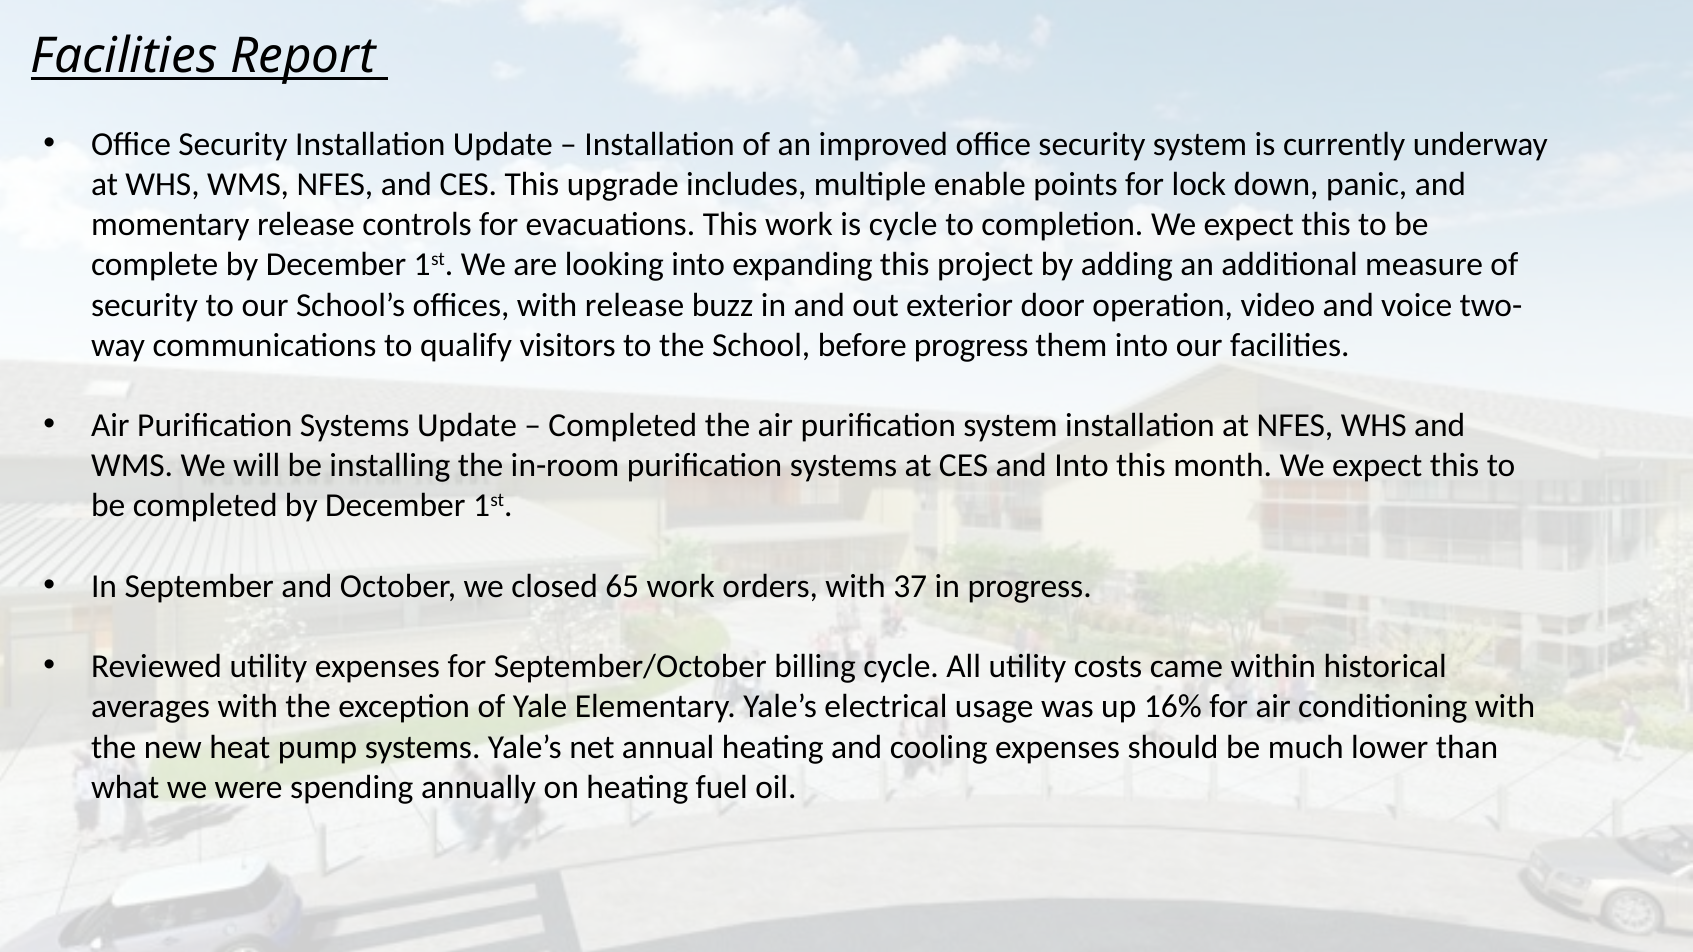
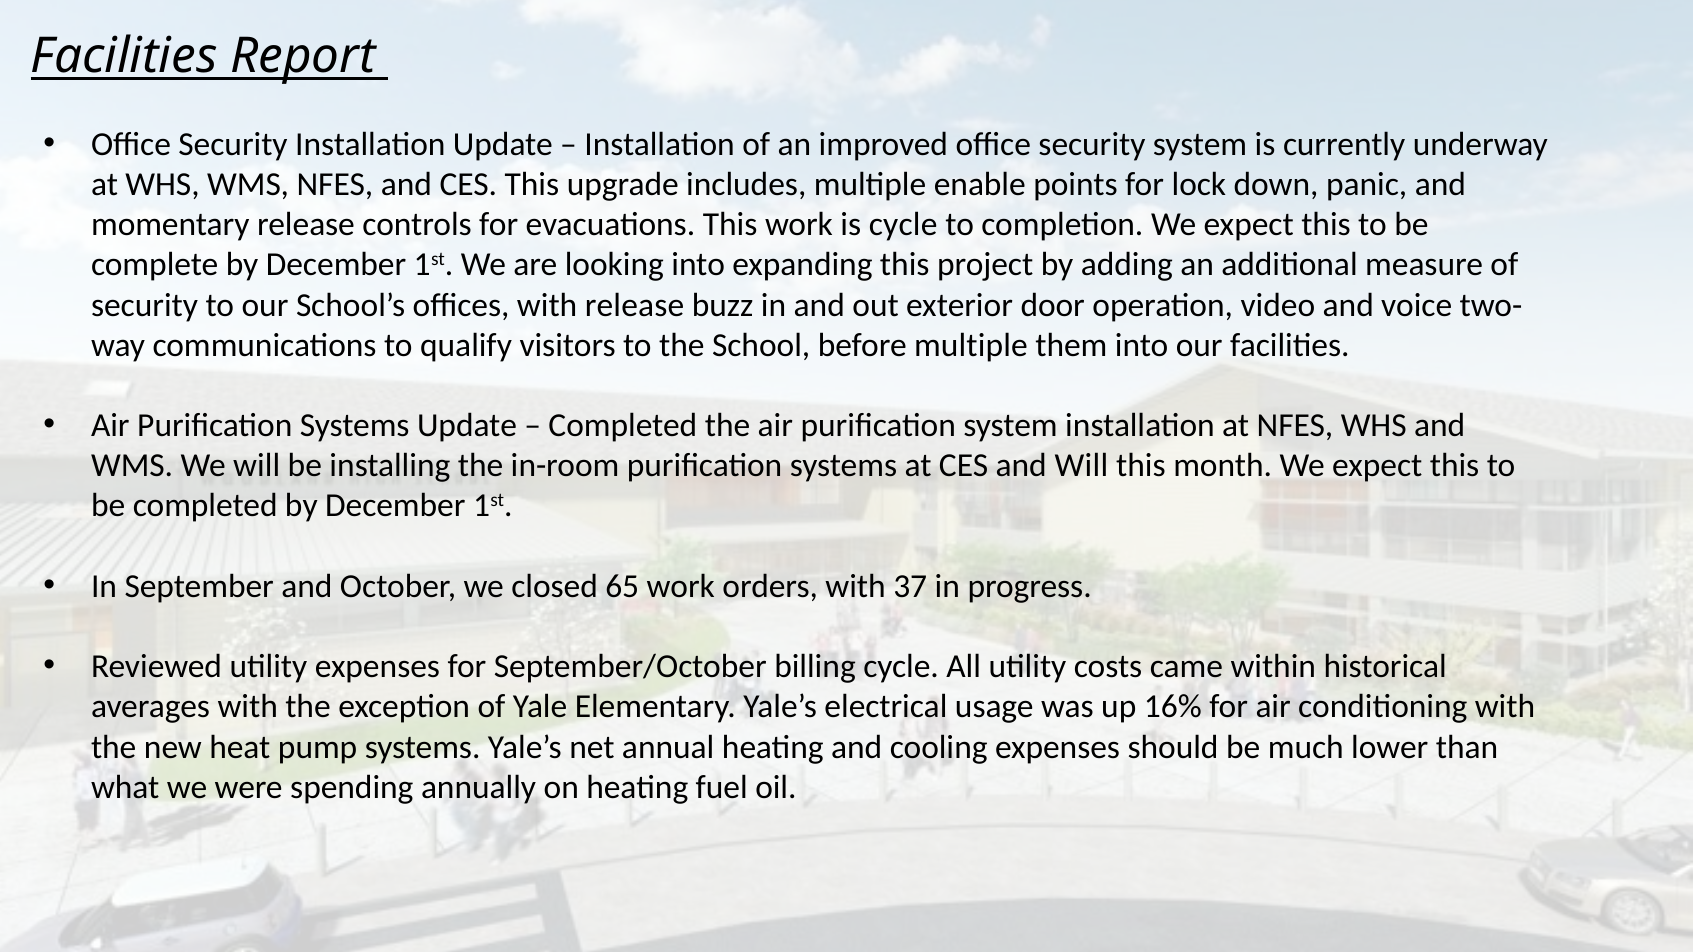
before progress: progress -> multiple
and Into: Into -> Will
